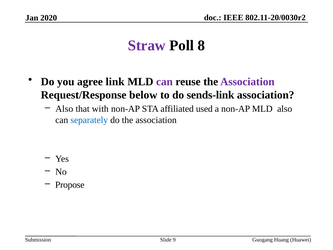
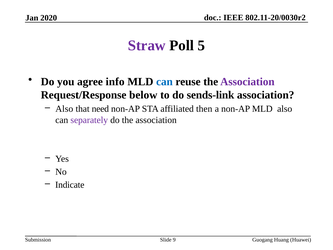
8: 8 -> 5
link: link -> info
can at (164, 82) colour: purple -> blue
with: with -> need
used: used -> then
separately colour: blue -> purple
Propose: Propose -> Indicate
